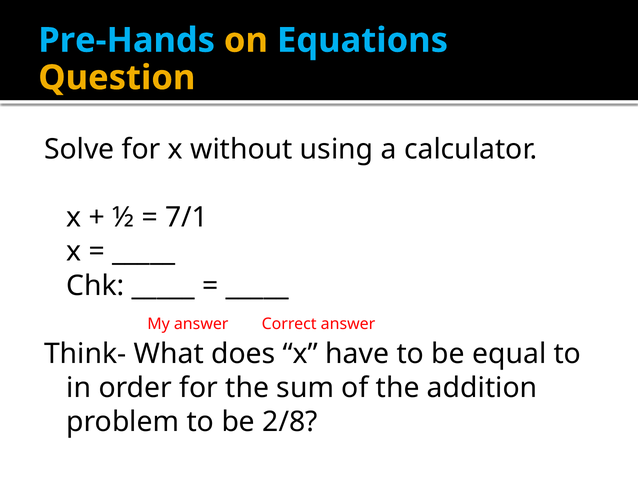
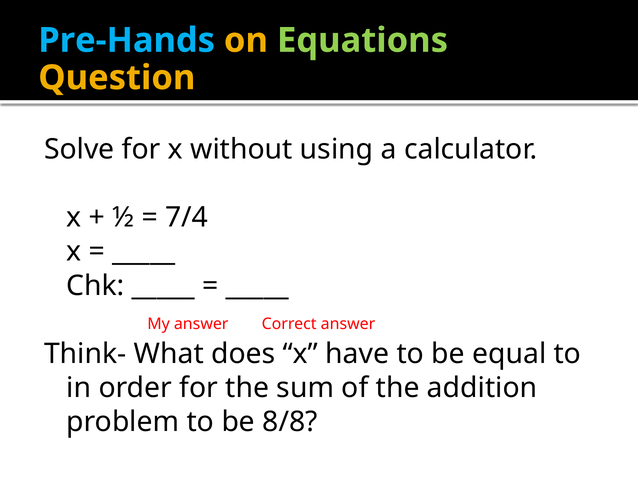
Equations colour: light blue -> light green
7/1: 7/1 -> 7/4
2/8: 2/8 -> 8/8
